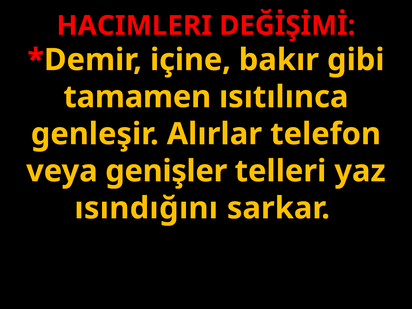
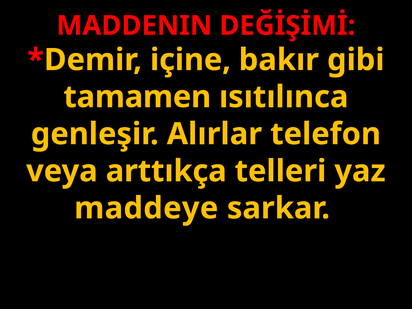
HACIMLERI: HACIMLERI -> MADDENIN
genişler: genişler -> arttıkça
ısındığını: ısındığını -> maddeye
